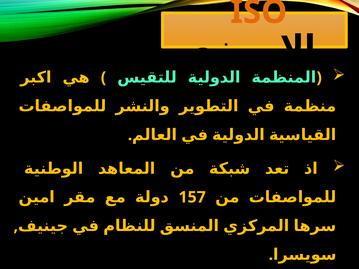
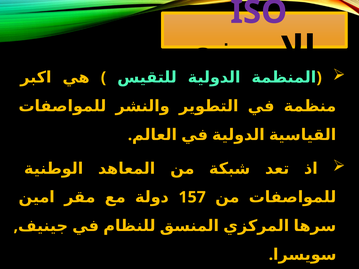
ISO colour: orange -> purple
